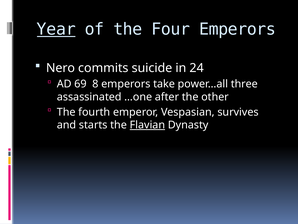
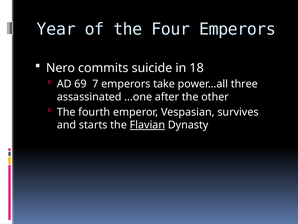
Year underline: present -> none
24: 24 -> 18
8: 8 -> 7
